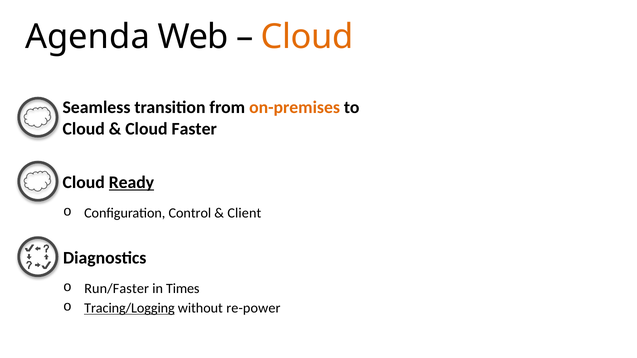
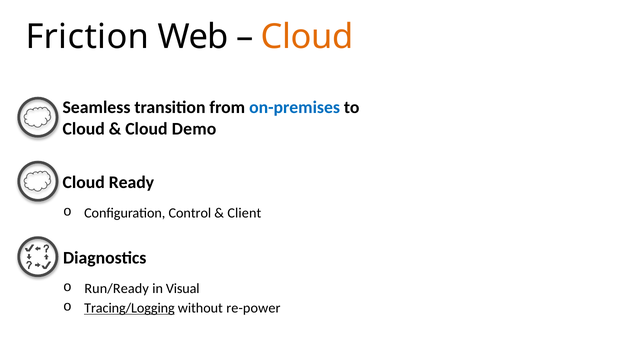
Agenda: Agenda -> Friction
on-premises colour: orange -> blue
Faster: Faster -> Demo
Ready underline: present -> none
Run/Faster: Run/Faster -> Run/Ready
Times: Times -> Visual
